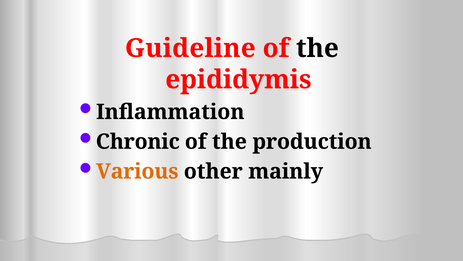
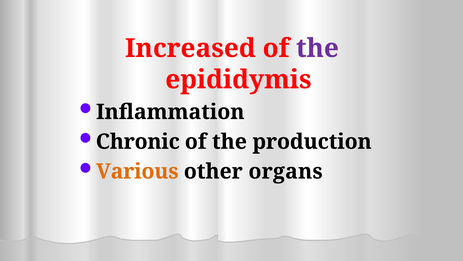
Guideline: Guideline -> Increased
the at (317, 48) colour: black -> purple
mainly: mainly -> organs
